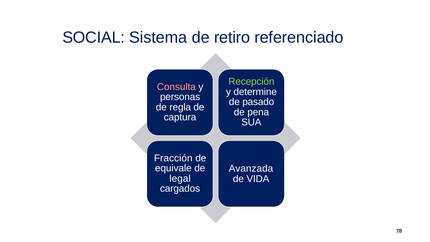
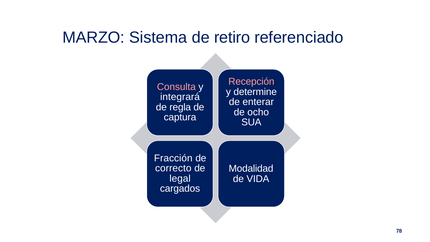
SOCIAL: SOCIAL -> MARZO
Recepción colour: light green -> pink
personas: personas -> integrará
pasado: pasado -> enterar
pena: pena -> ocho
equivale: equivale -> correcto
Avanzada: Avanzada -> Modalidad
